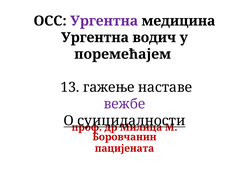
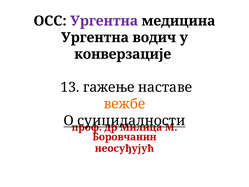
поремећајем: поремећајем -> конверзације
вежбе colour: purple -> orange
пацијената: пацијената -> неосуђујућ
